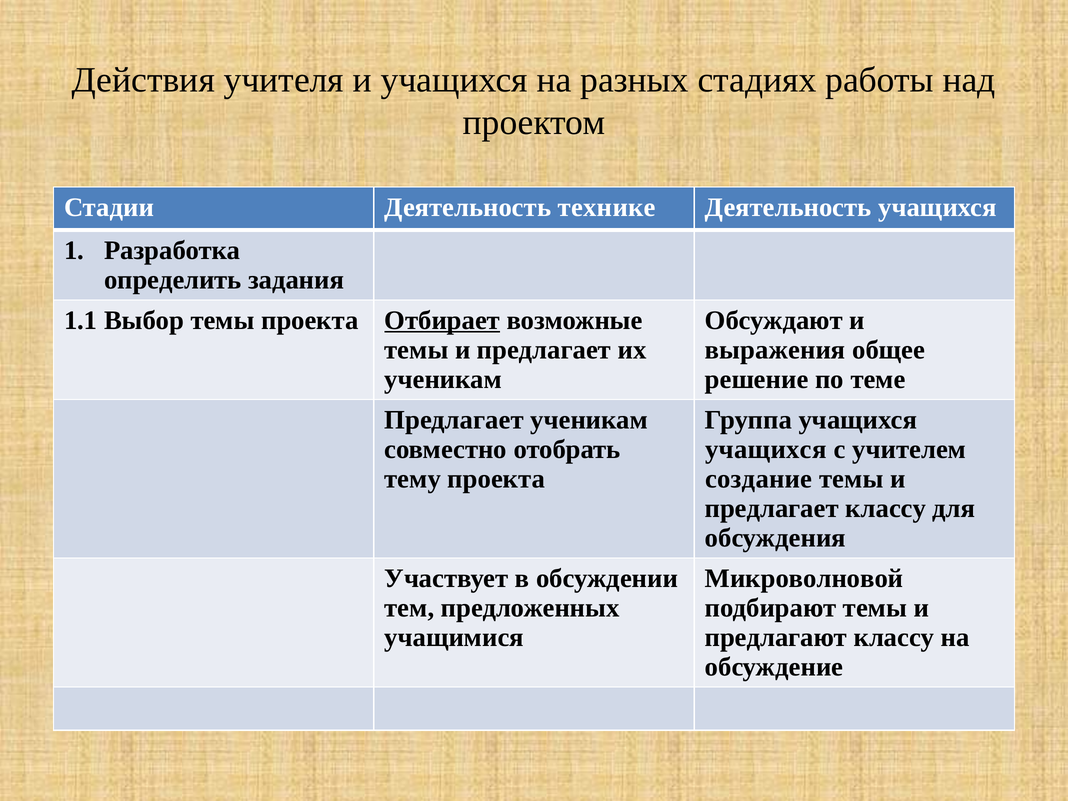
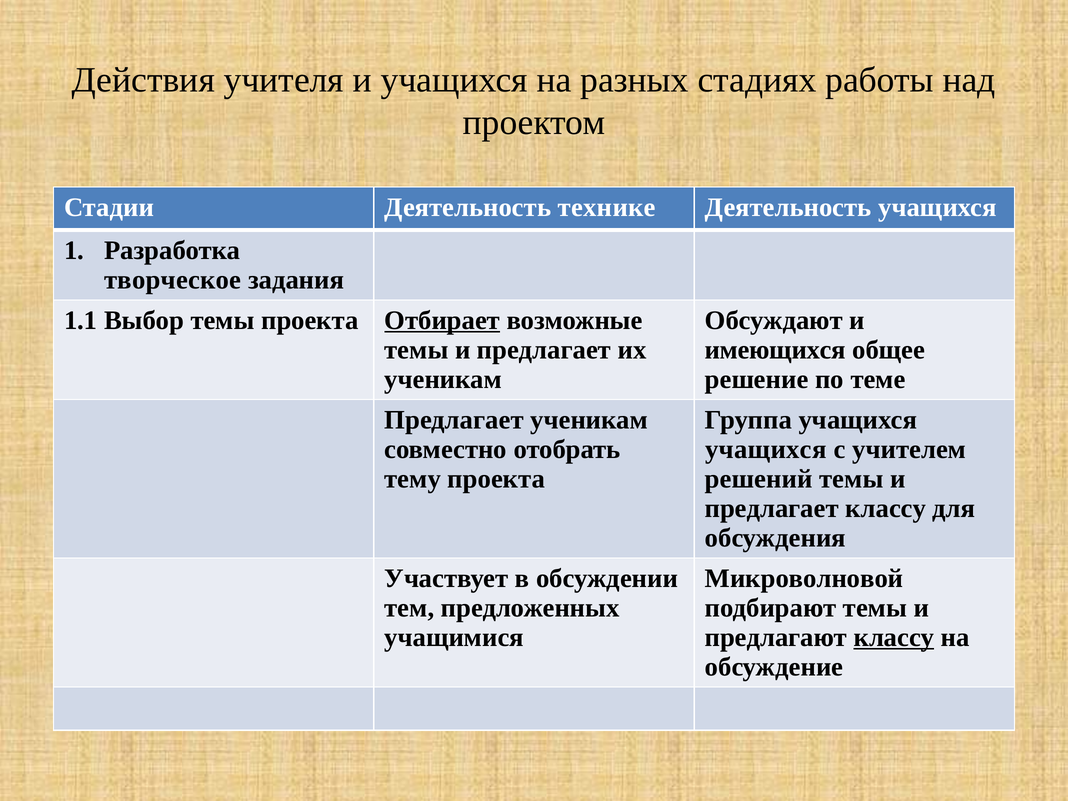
определить: определить -> творческое
выражения: выражения -> имеющихся
создание: создание -> решений
классу at (894, 637) underline: none -> present
